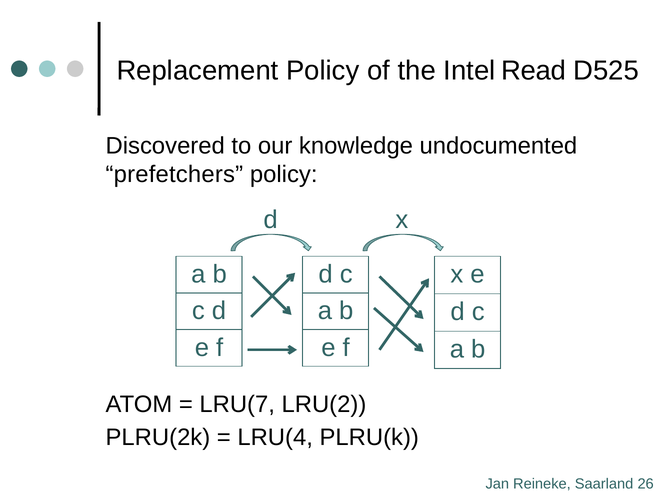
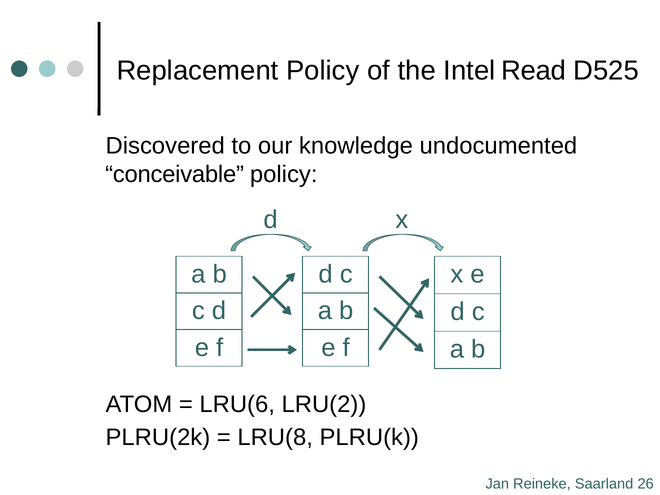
prefetchers: prefetchers -> conceivable
LRU(7: LRU(7 -> LRU(6
LRU(4: LRU(4 -> LRU(8
